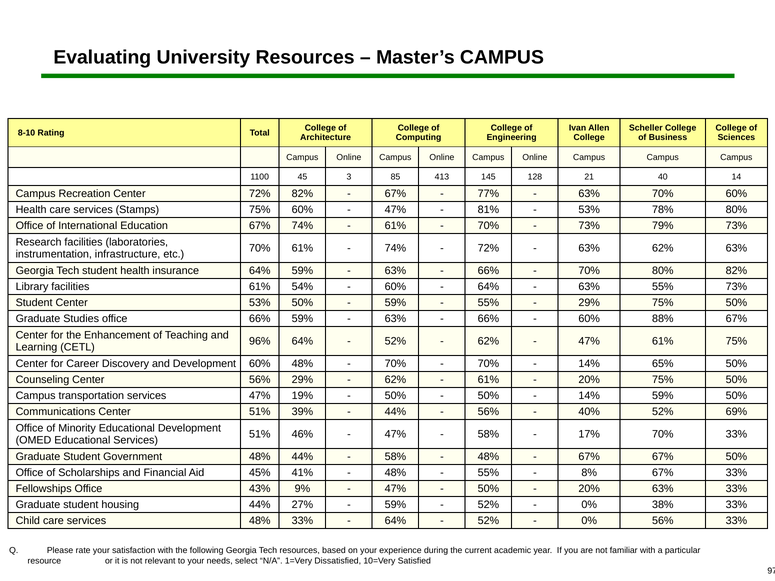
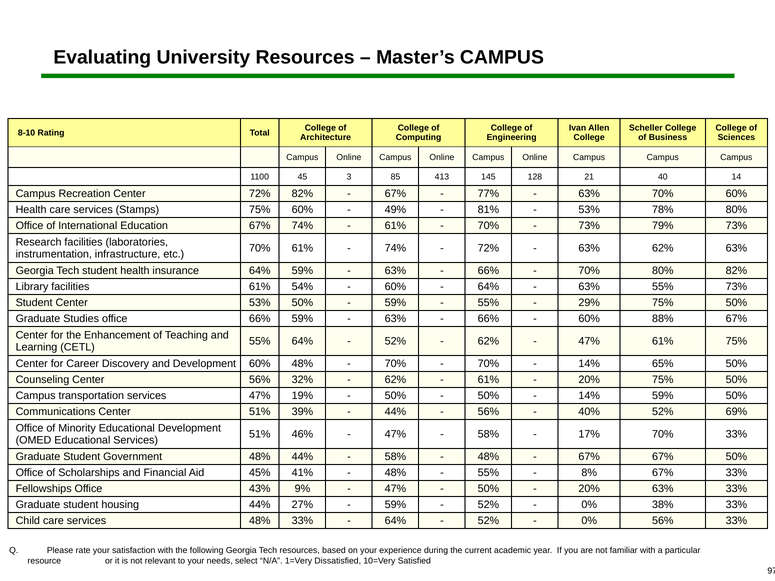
47% at (395, 210): 47% -> 49%
96% at (260, 341): 96% -> 55%
56% 29%: 29% -> 32%
